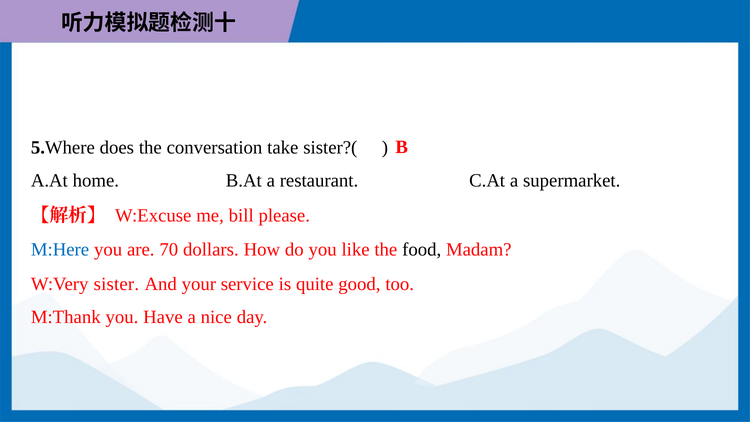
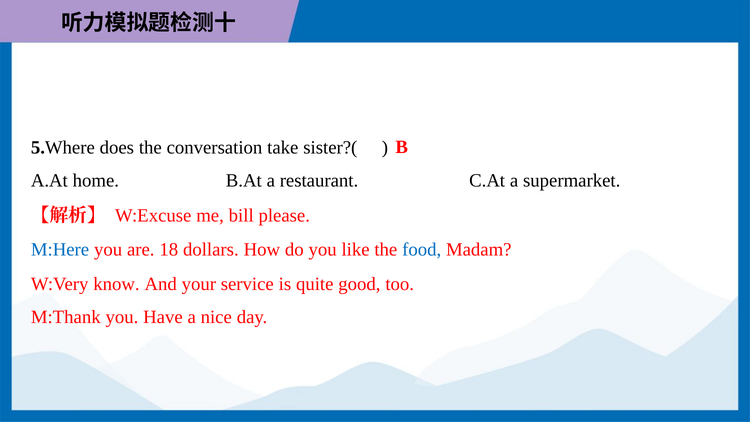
70: 70 -> 18
food colour: black -> blue
sister: sister -> know
